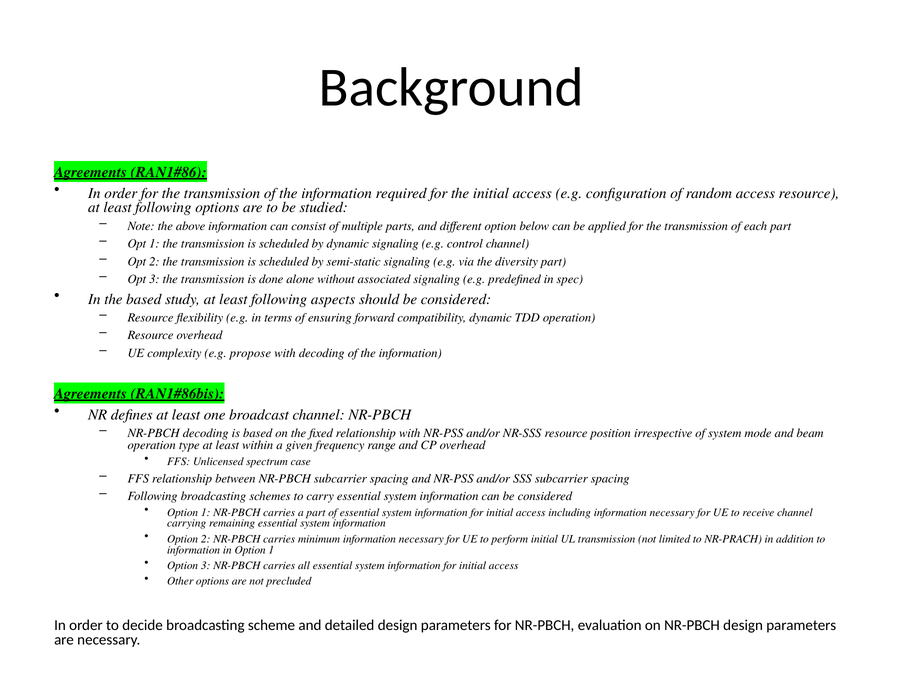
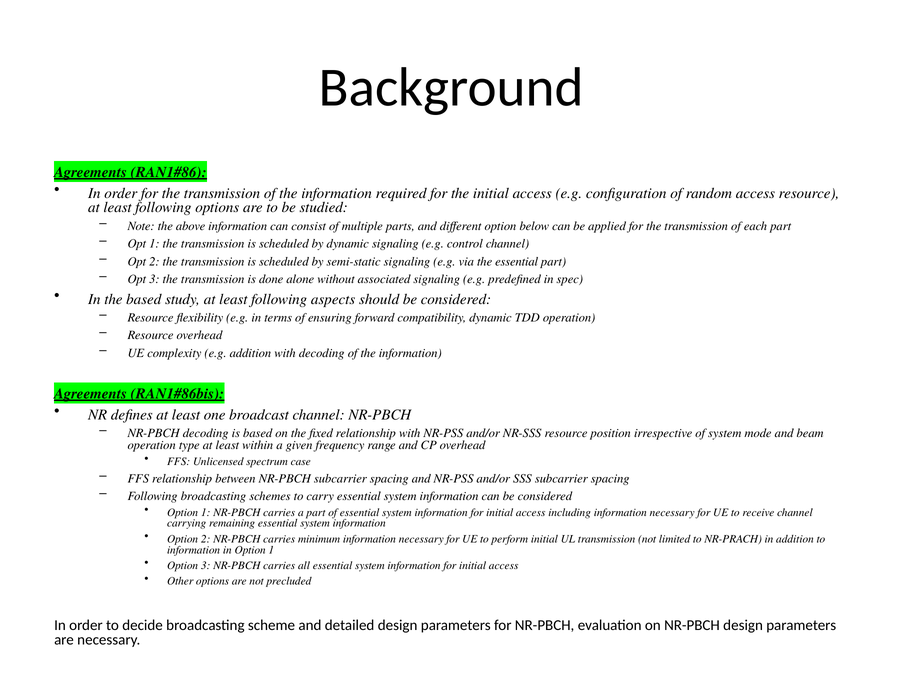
the diversity: diversity -> essential
e.g propose: propose -> addition
